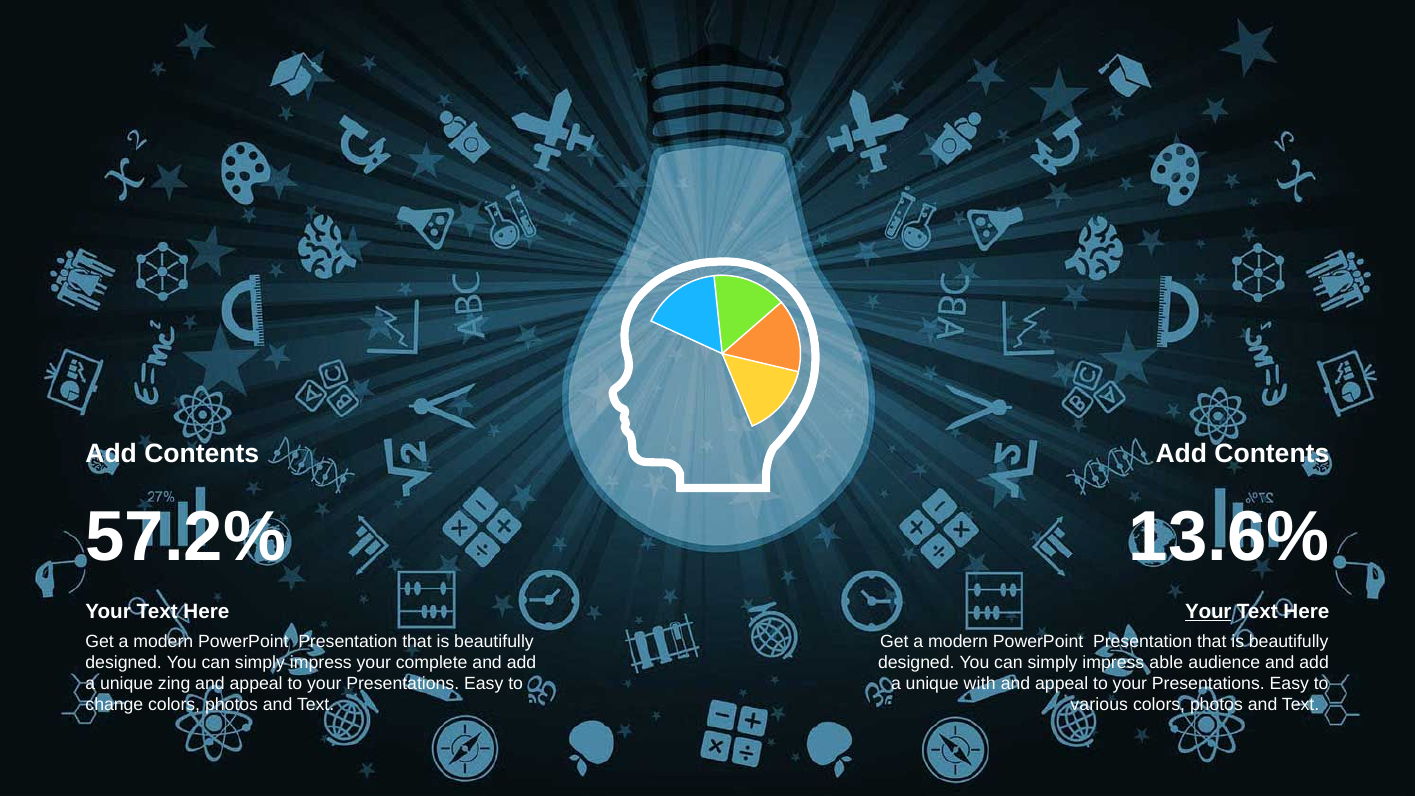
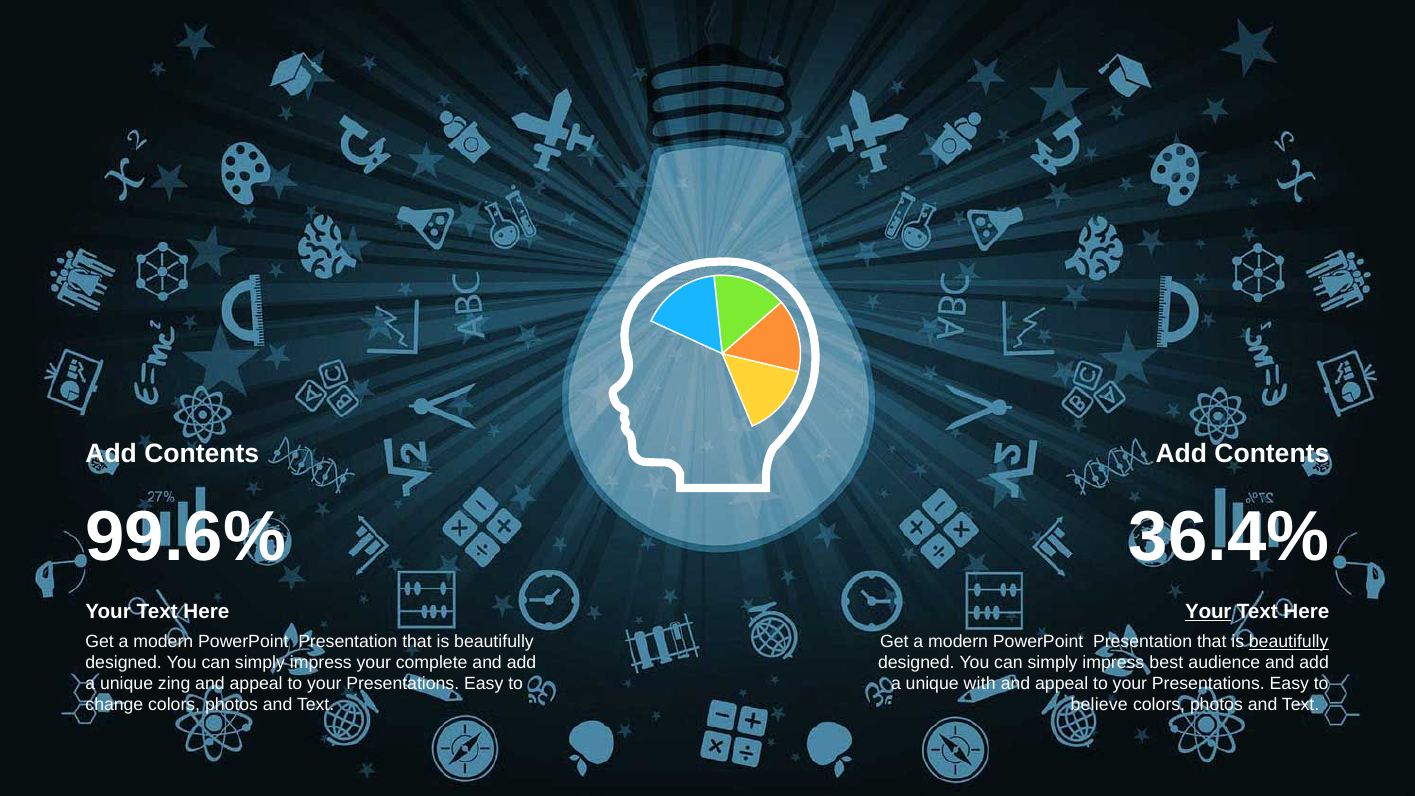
57.2%: 57.2% -> 99.6%
13.6%: 13.6% -> 36.4%
beautifully at (1289, 641) underline: none -> present
able: able -> best
various: various -> believe
